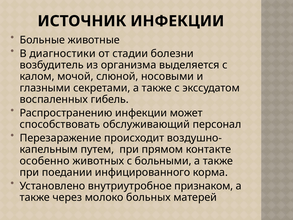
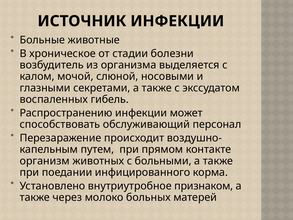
диагностики: диагностики -> хроническое
особенно: особенно -> организм
